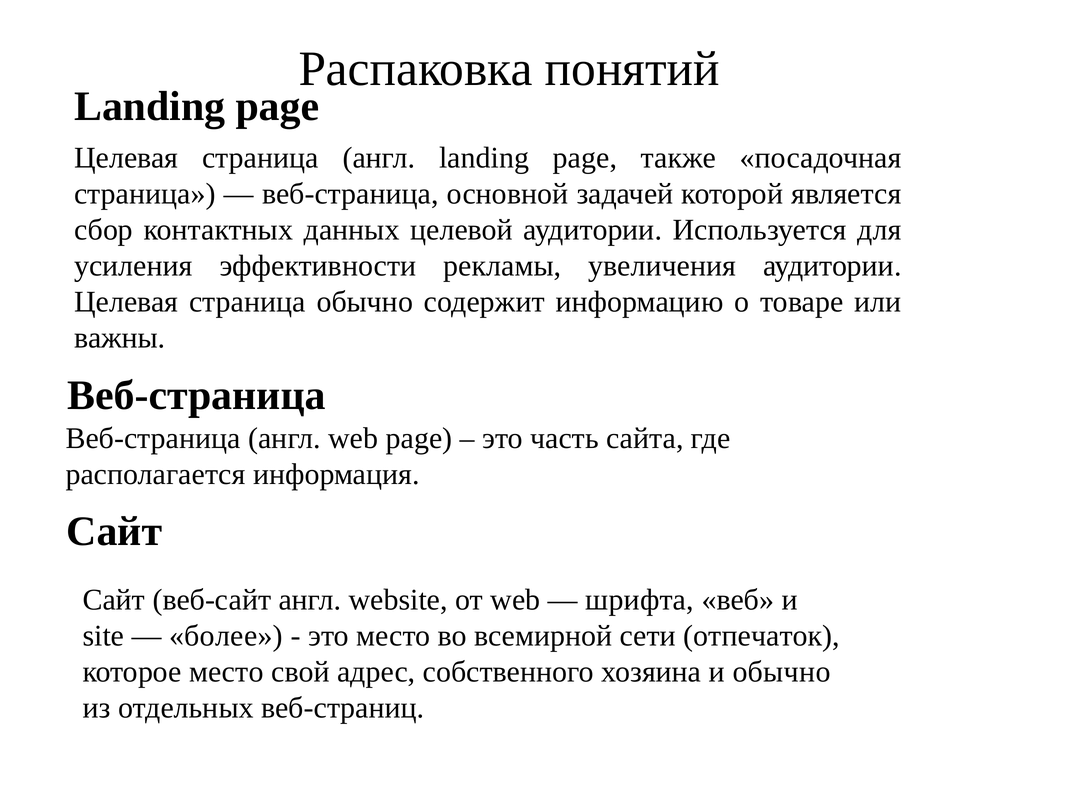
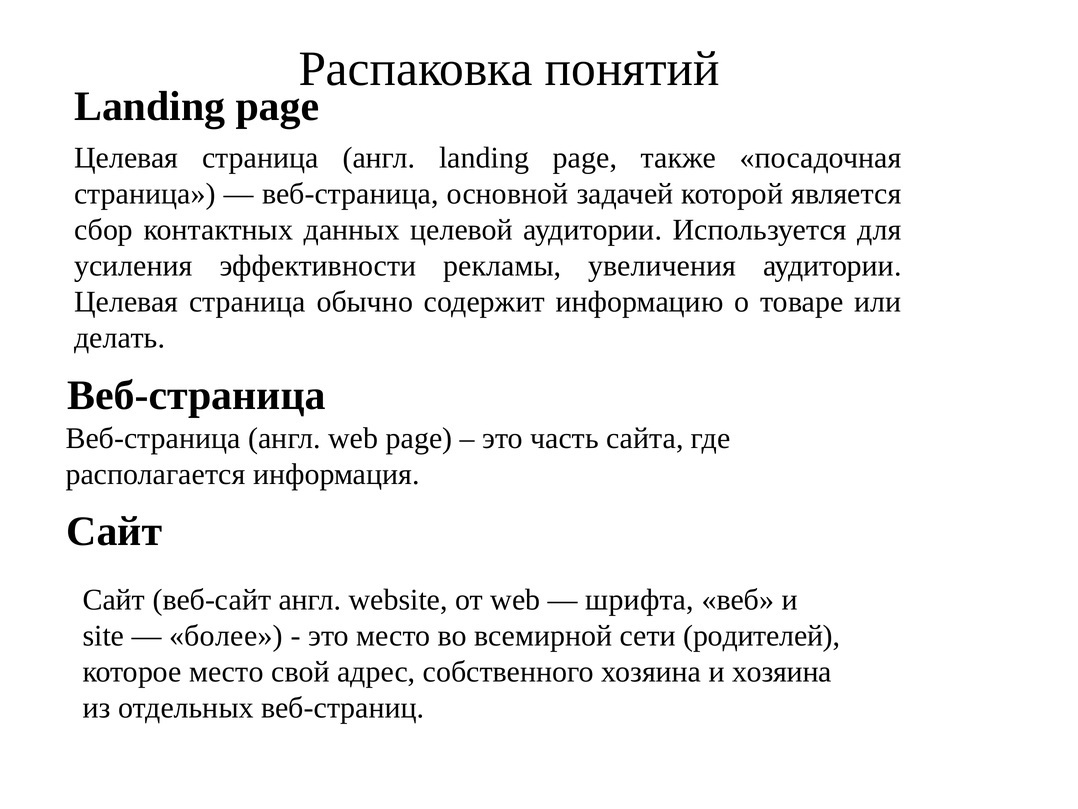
важны: важны -> делать
отпечаток: отпечаток -> родителей
и обычно: обычно -> хозяина
